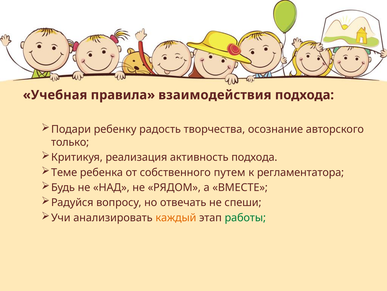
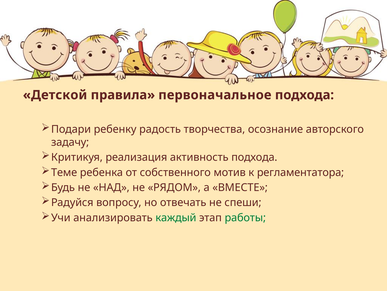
Учебная: Учебная -> Детской
взаимодействия: взаимодействия -> первоначальное
только: только -> задачу
путем: путем -> мотив
каждый colour: orange -> green
